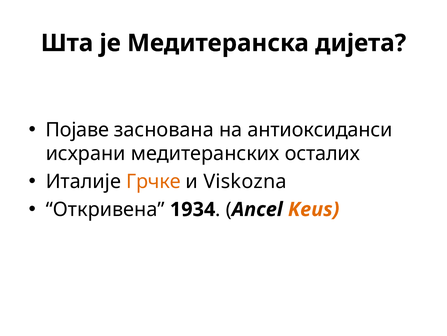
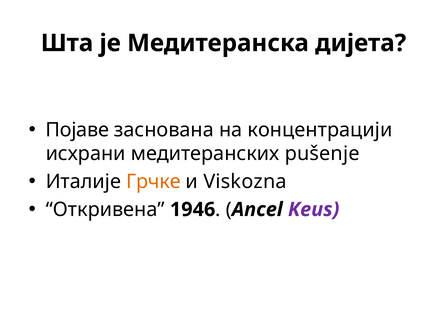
антиоксиданси: антиоксиданси -> концентрацији
осталих: осталих -> pušenje
1934: 1934 -> 1946
Keus colour: orange -> purple
